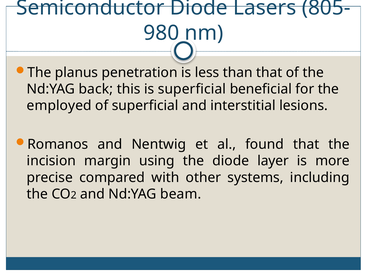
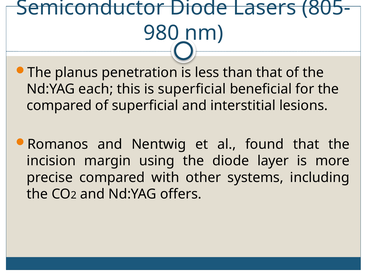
back: back -> each
employed at (59, 105): employed -> compared
beam: beam -> offers
